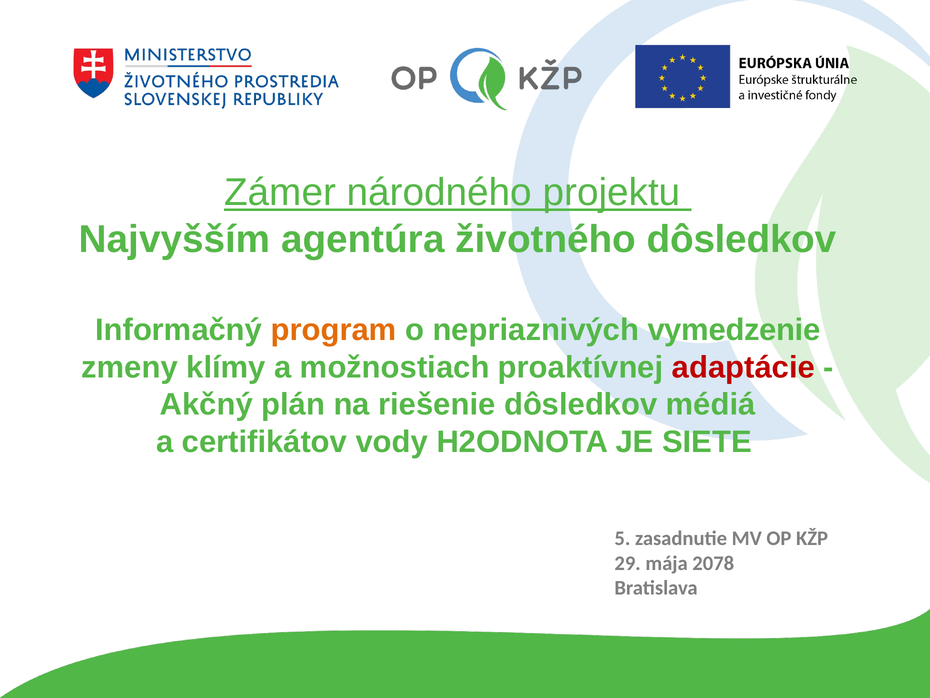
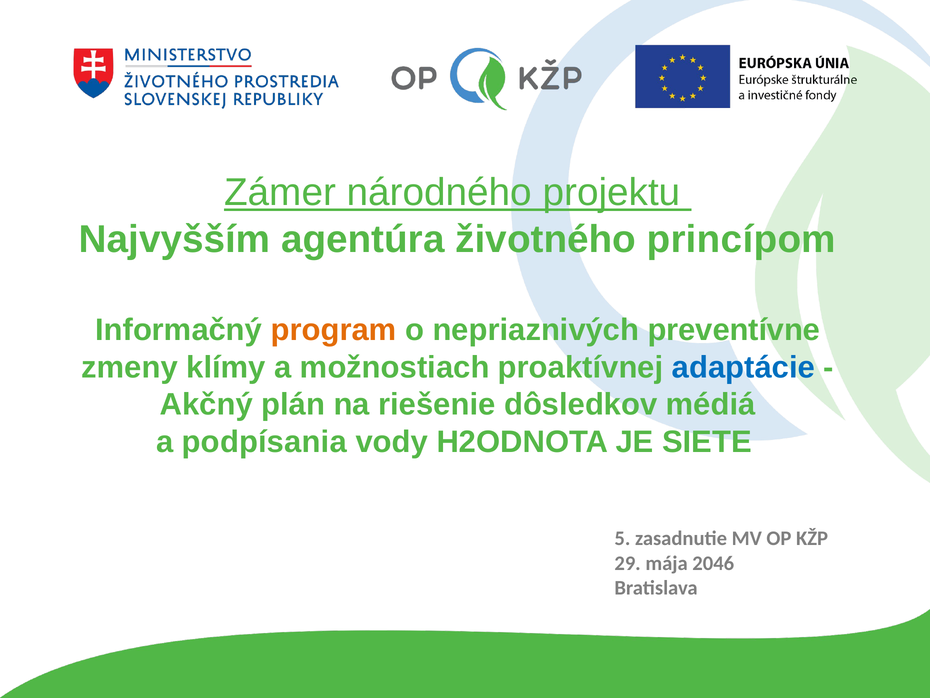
životného dôsledkov: dôsledkov -> princípom
vymedzenie: vymedzenie -> preventívne
adaptácie colour: red -> blue
certifikátov: certifikátov -> podpísania
2078: 2078 -> 2046
